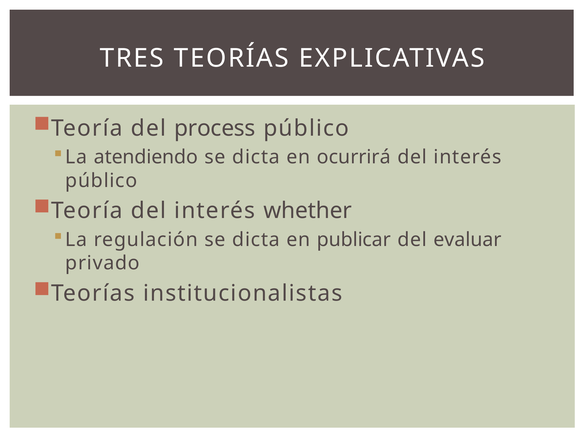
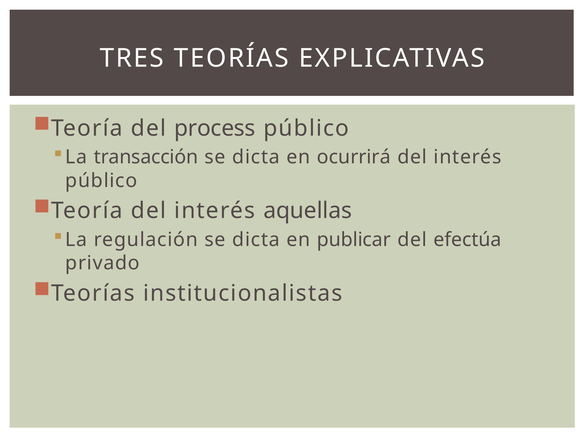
atendiendo: atendiendo -> transacción
whether: whether -> aquellas
evaluar: evaluar -> efectúa
